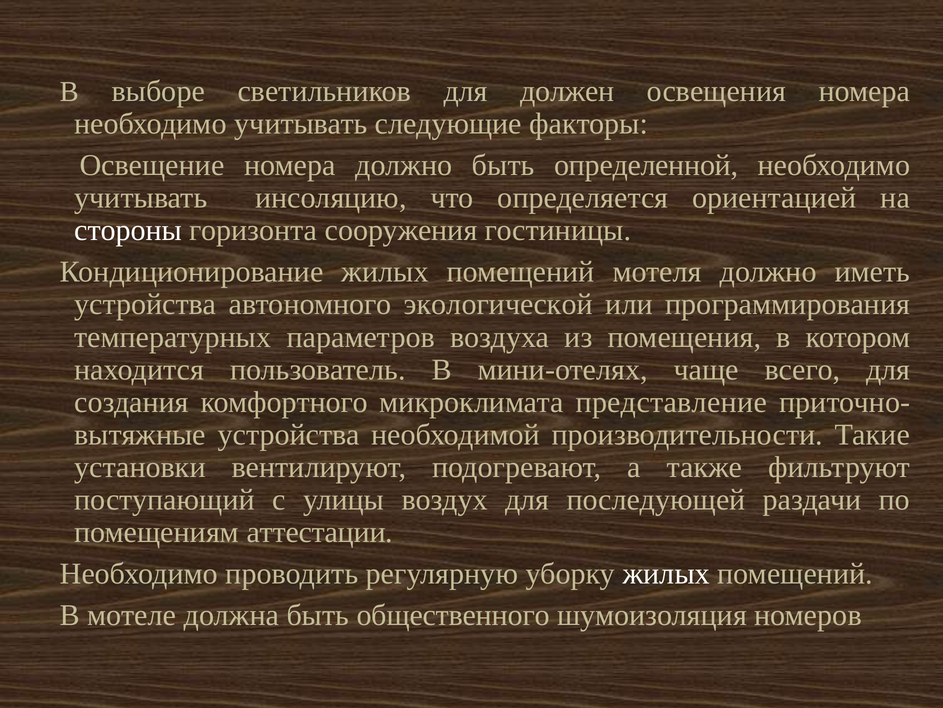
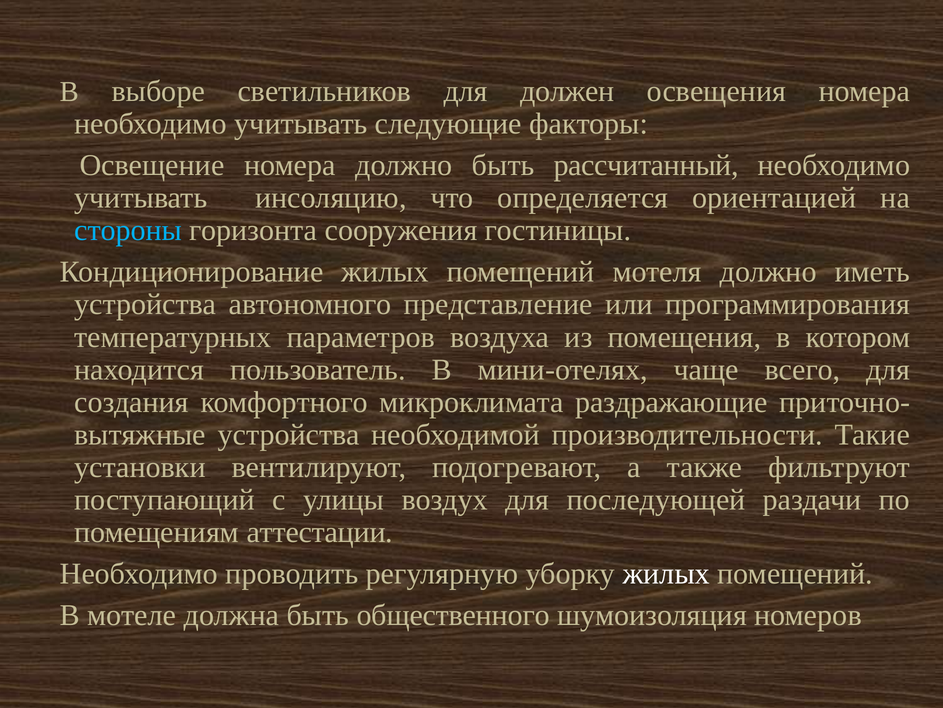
определенной: определенной -> рассчитанный
стороны colour: white -> light blue
экологической: экологической -> представление
представление: представление -> раздражающие
